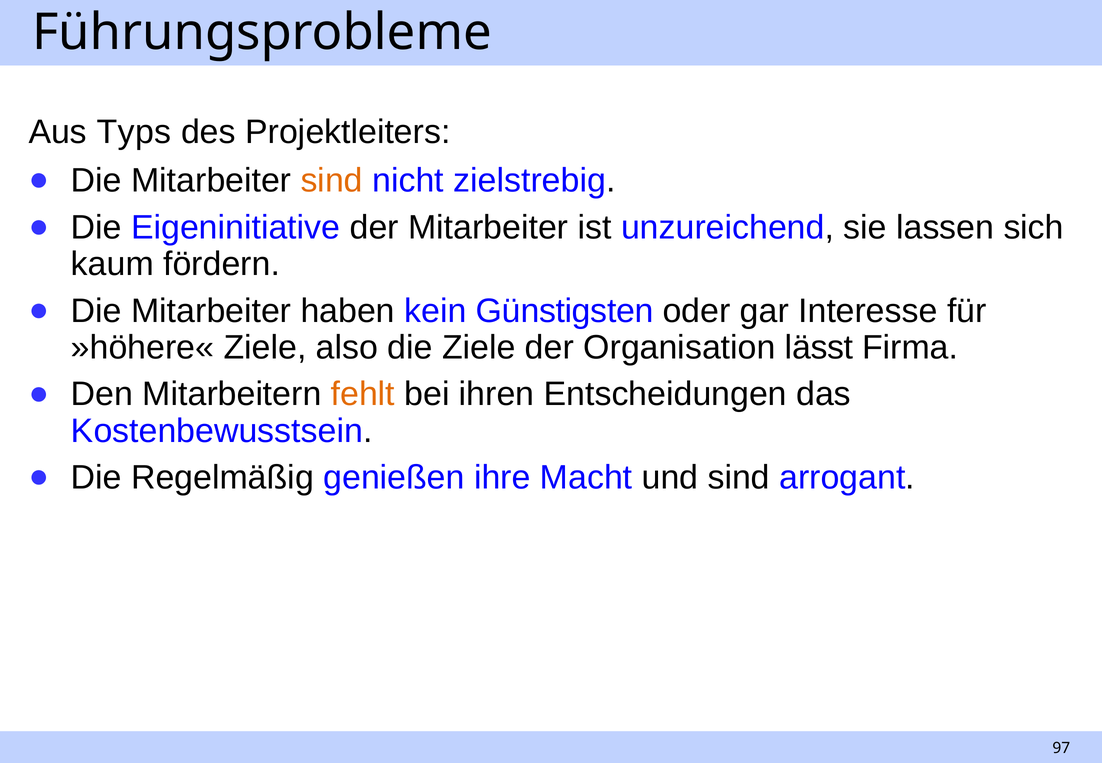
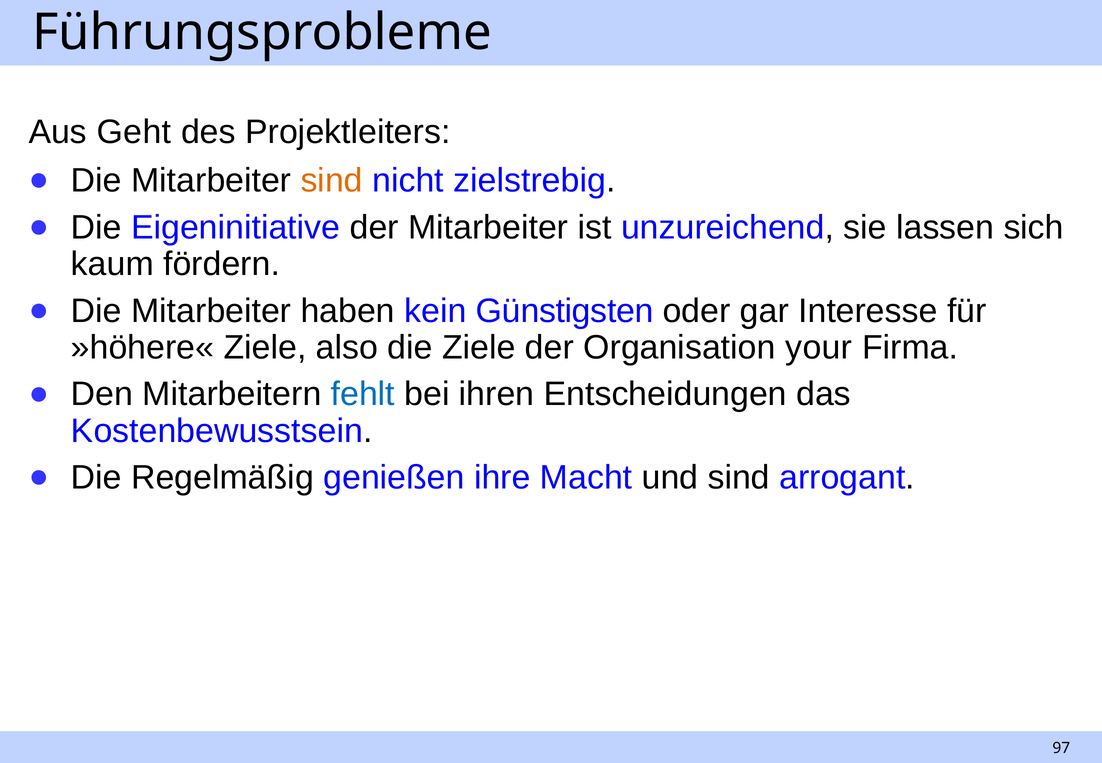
Typs: Typs -> Geht
lässt: lässt -> your
fehlt colour: orange -> blue
